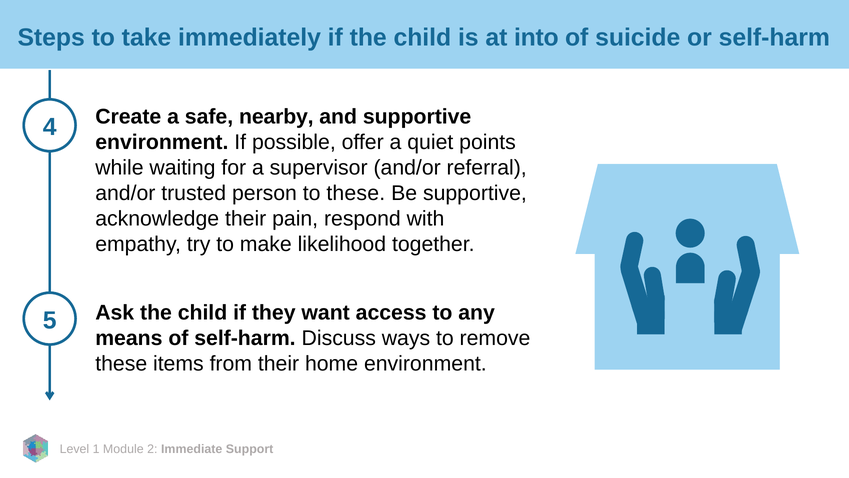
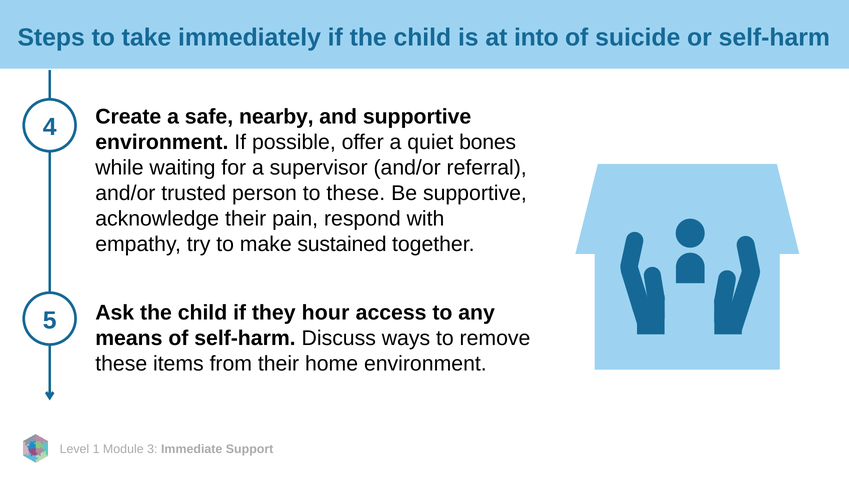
points: points -> bones
likelihood: likelihood -> sustained
want: want -> hour
2: 2 -> 3
